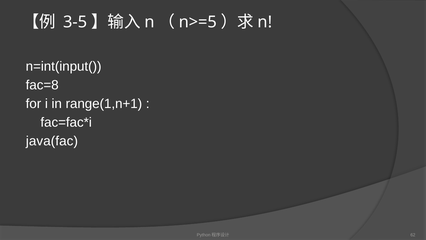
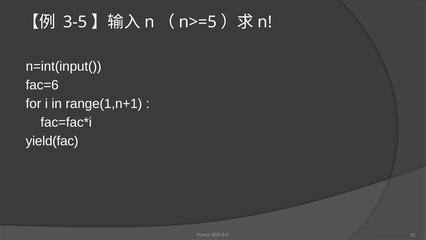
fac=8: fac=8 -> fac=6
java(fac: java(fac -> yield(fac
